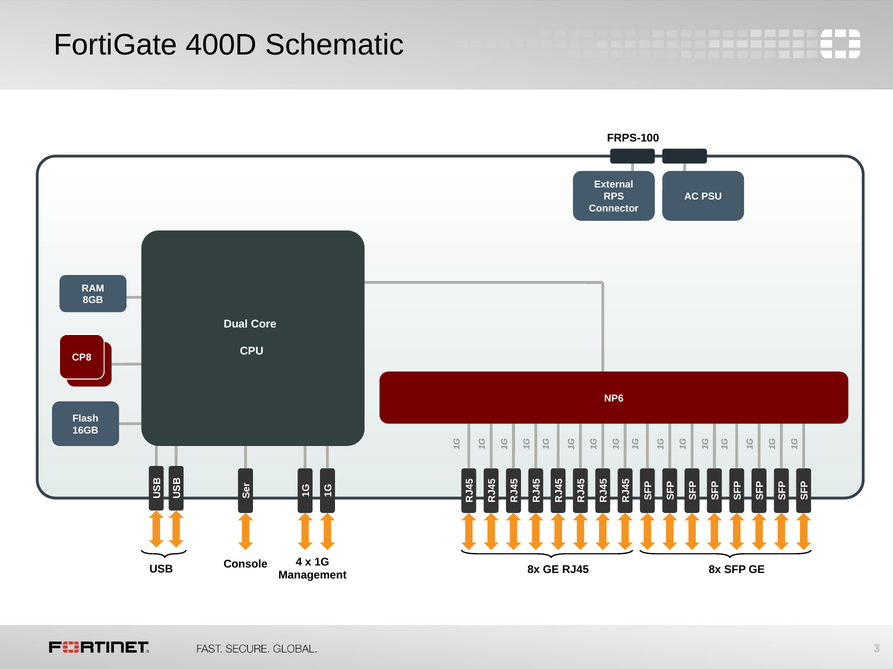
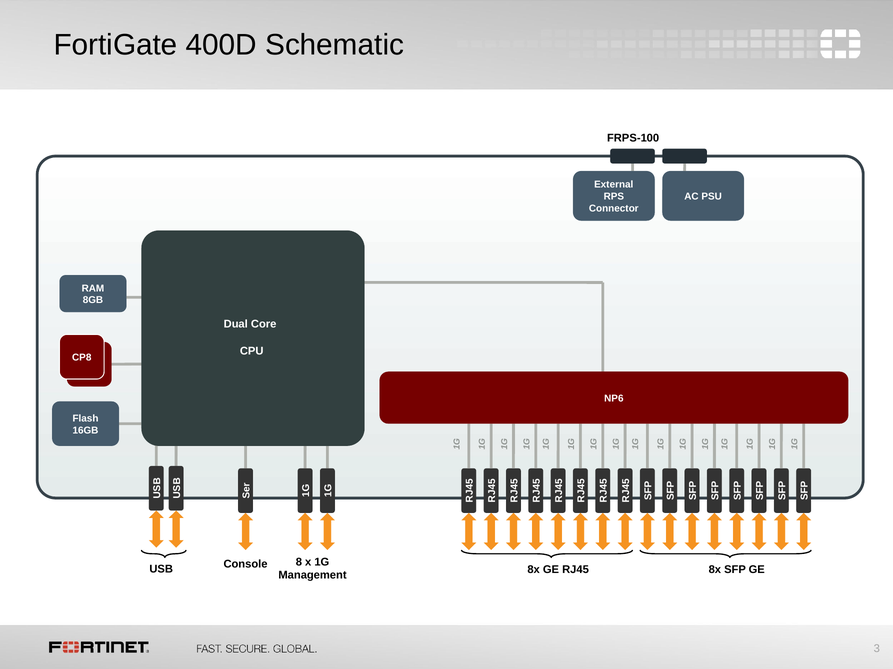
Console 4: 4 -> 8
